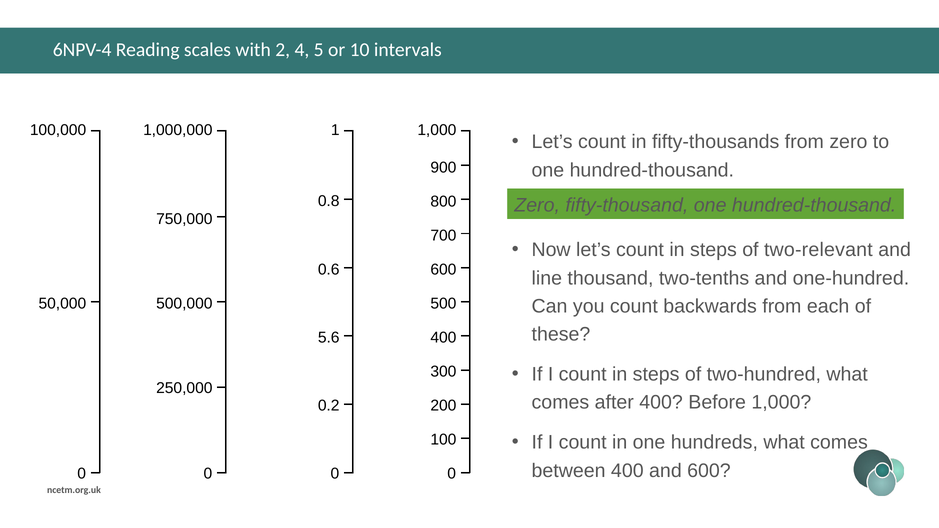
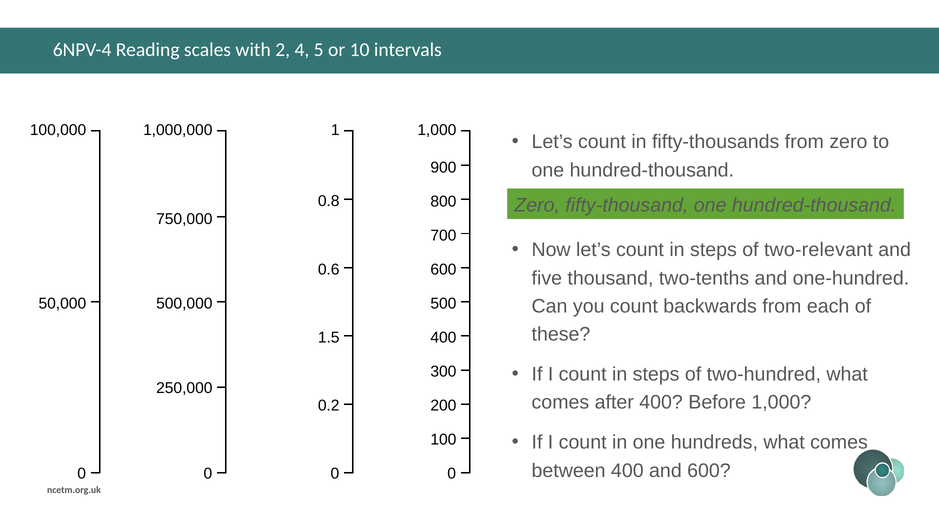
line: line -> five
5.6: 5.6 -> 1.5
